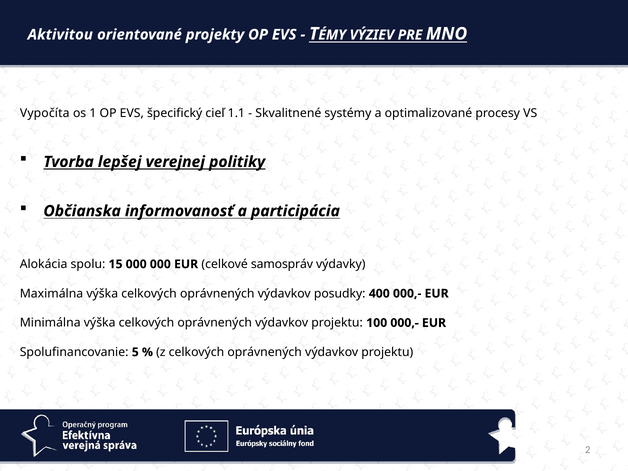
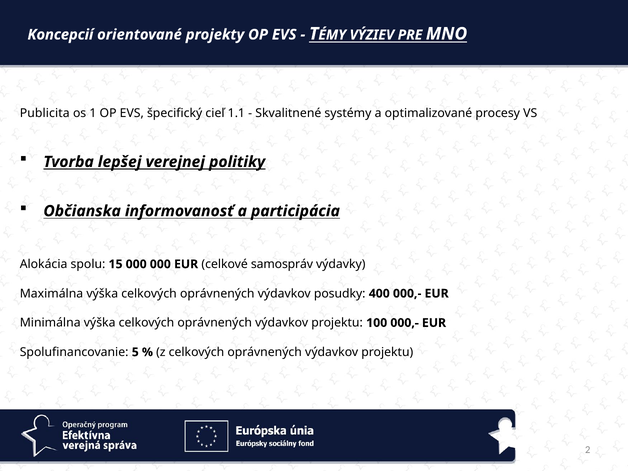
Aktivitou: Aktivitou -> Koncepcií
Vypočíta: Vypočíta -> Publicita
